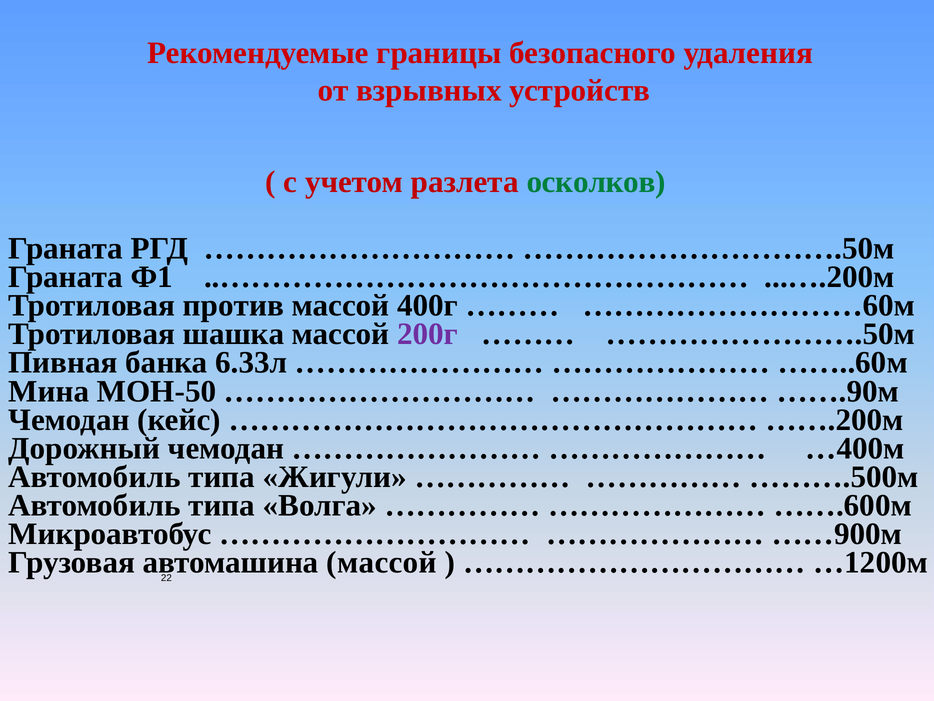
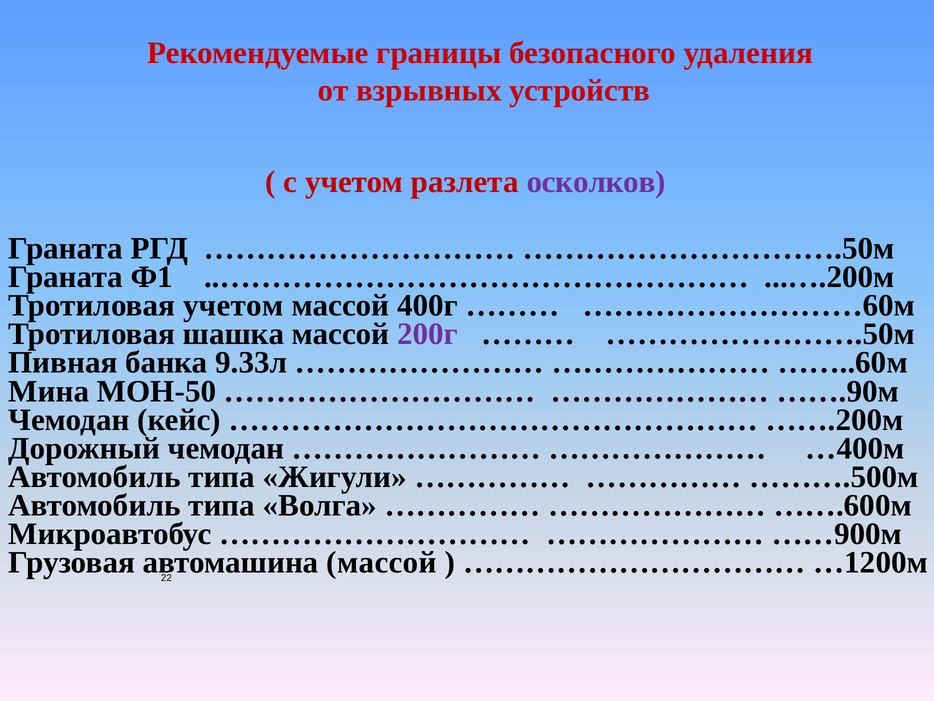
осколков colour: green -> purple
Тротиловая против: против -> учетом
6.33л: 6.33л -> 9.33л
